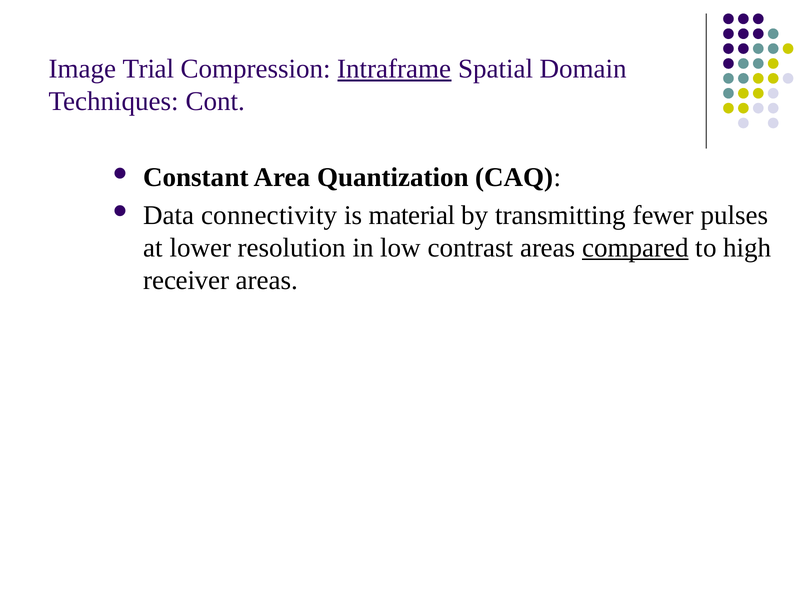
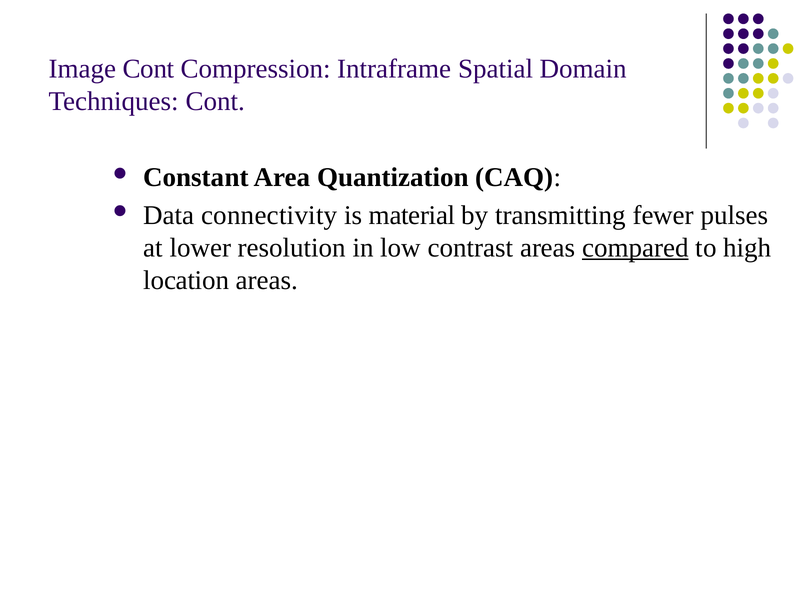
Image Trial: Trial -> Cont
Intraframe underline: present -> none
receiver: receiver -> location
